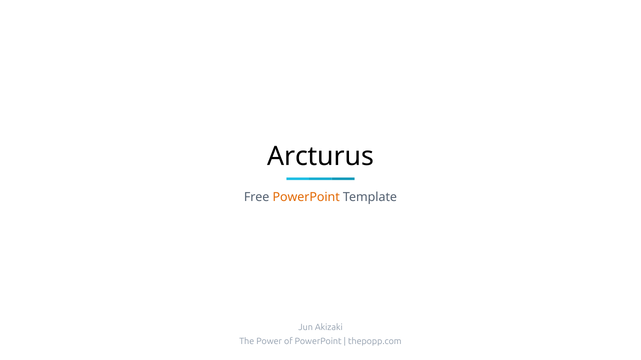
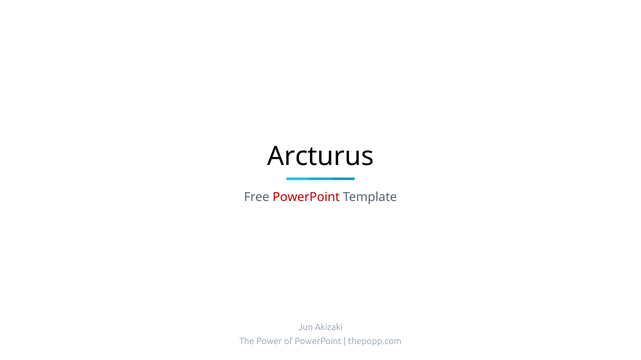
PowerPoint at (306, 197) colour: orange -> red
